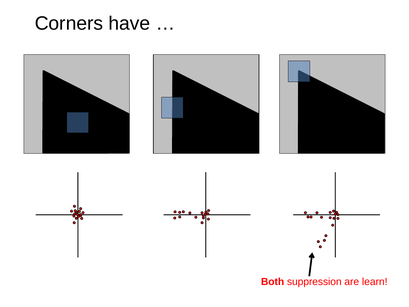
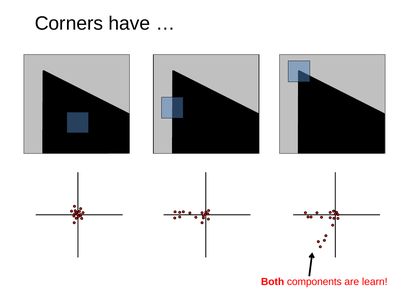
suppression: suppression -> components
